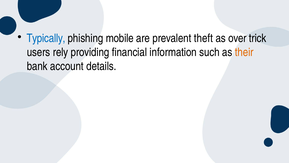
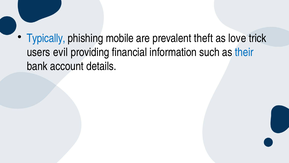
over: over -> love
rely: rely -> evil
their colour: orange -> blue
